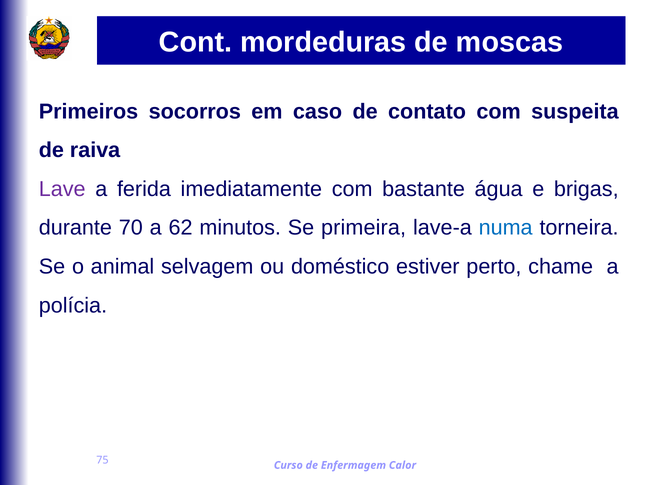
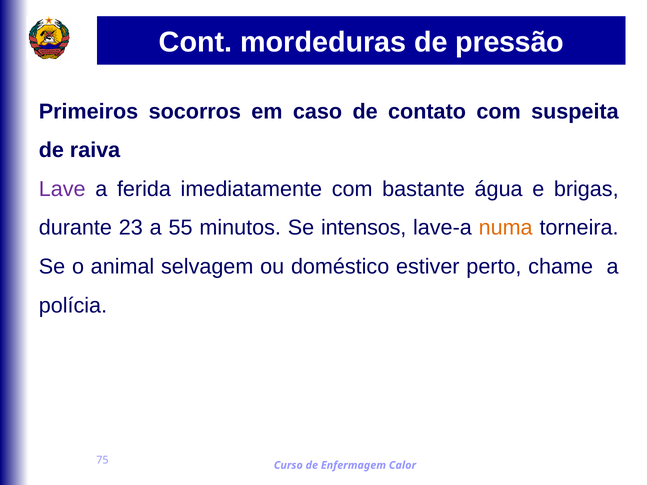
moscas: moscas -> pressão
70: 70 -> 23
62: 62 -> 55
primeira: primeira -> intensos
numa colour: blue -> orange
